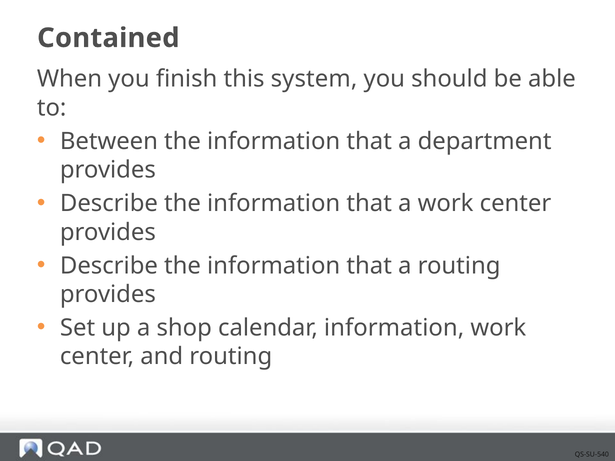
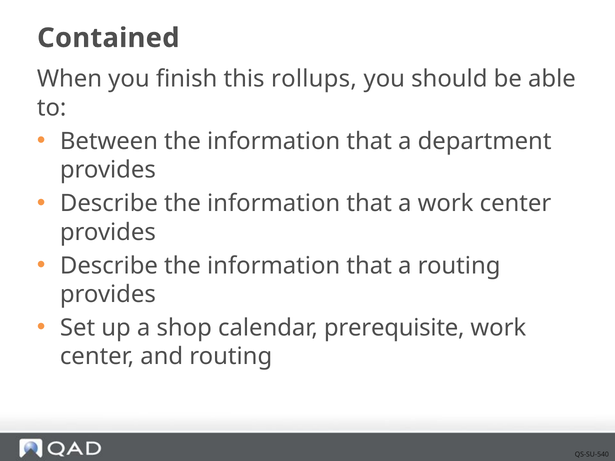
system: system -> rollups
calendar information: information -> prerequisite
